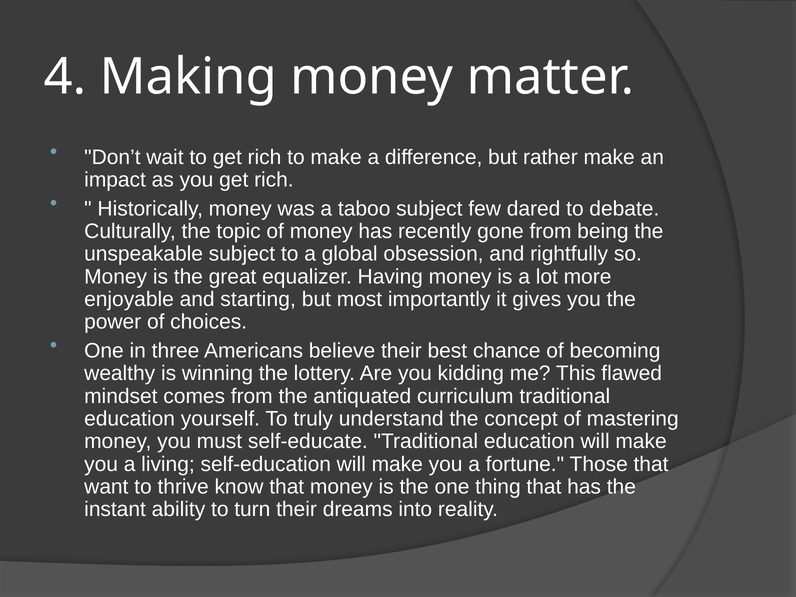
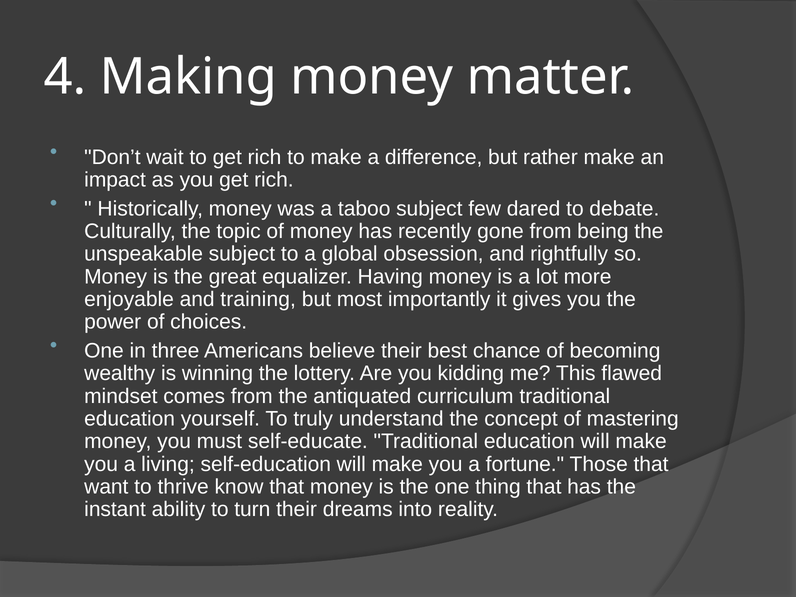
starting: starting -> training
